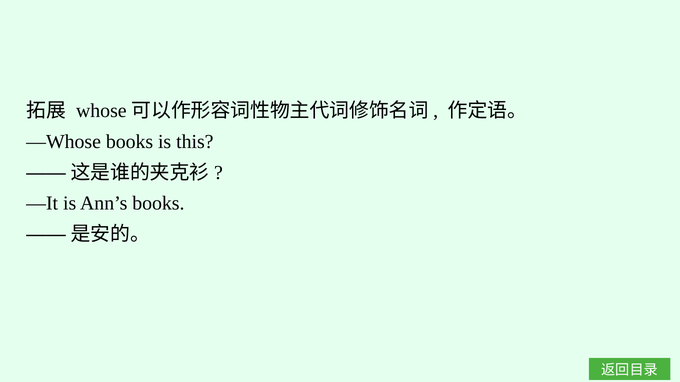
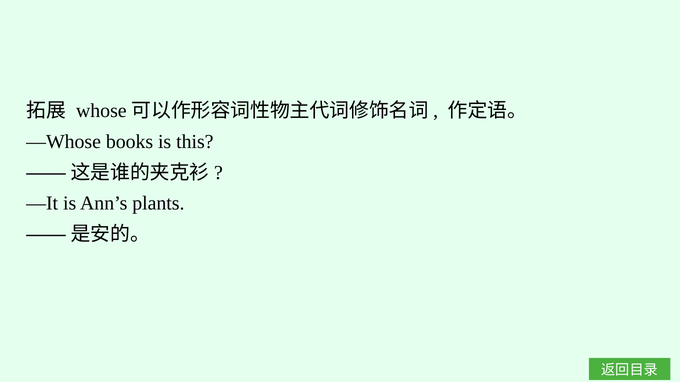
Ann’s books: books -> plants
